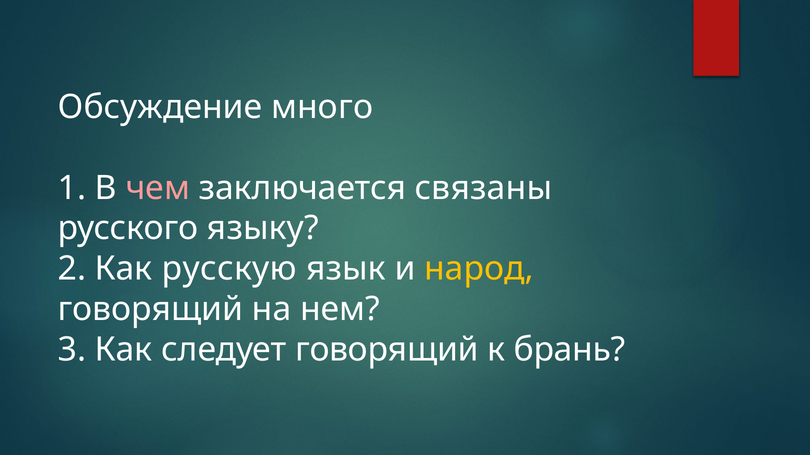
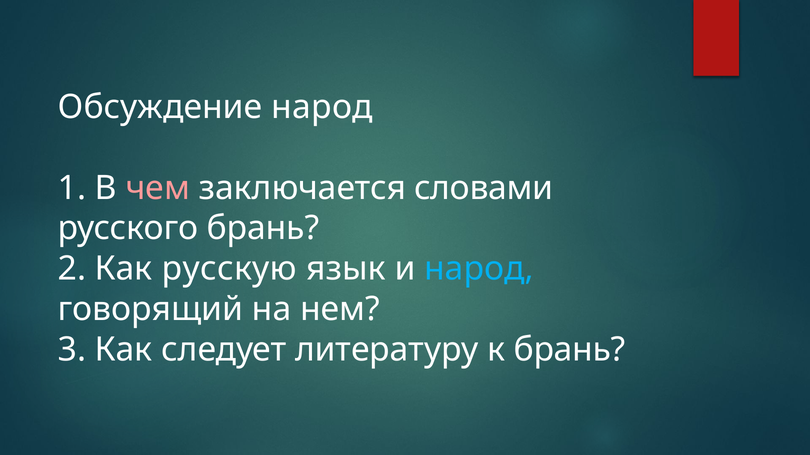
Обсуждение много: много -> народ
связаны: связаны -> словами
русского языку: языку -> брань
народ at (479, 269) colour: yellow -> light blue
следует говорящий: говорящий -> литературу
